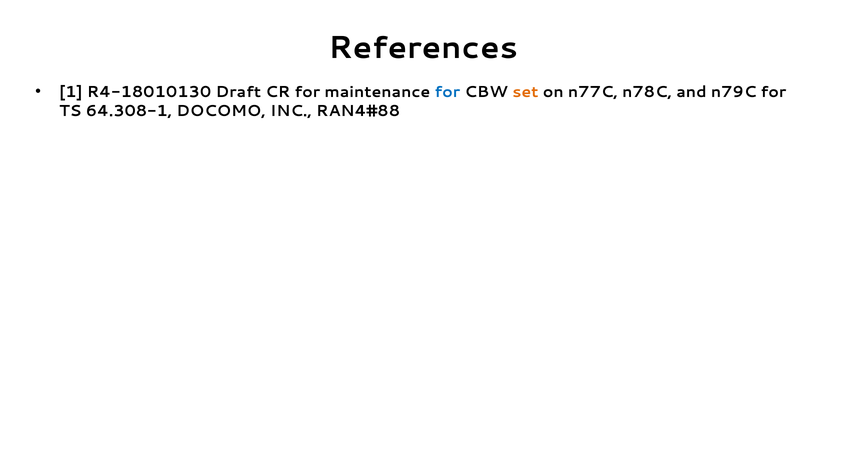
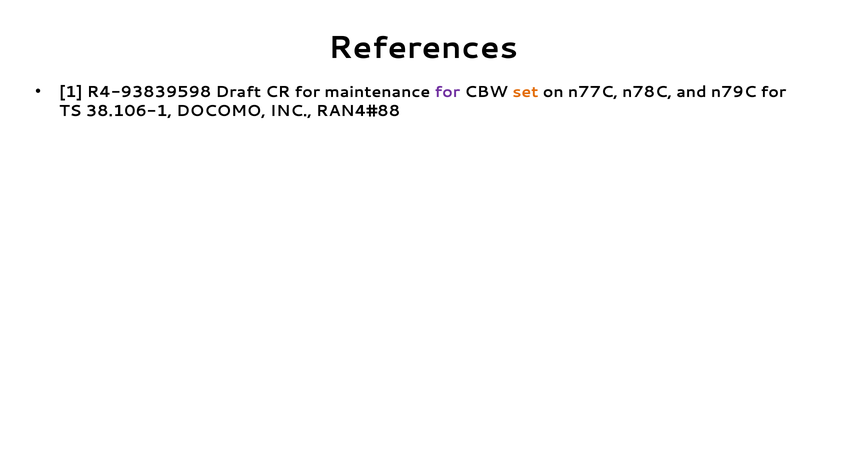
R4-18010130: R4-18010130 -> R4-93839598
for at (447, 92) colour: blue -> purple
64.308-1: 64.308-1 -> 38.106-1
